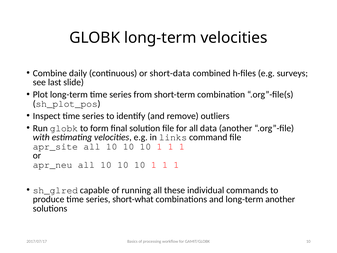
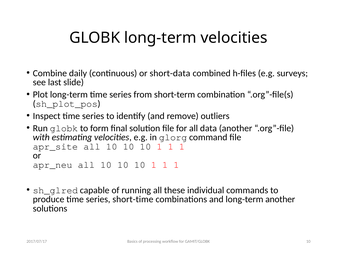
links: links -> glorg
short-what: short-what -> short-time
